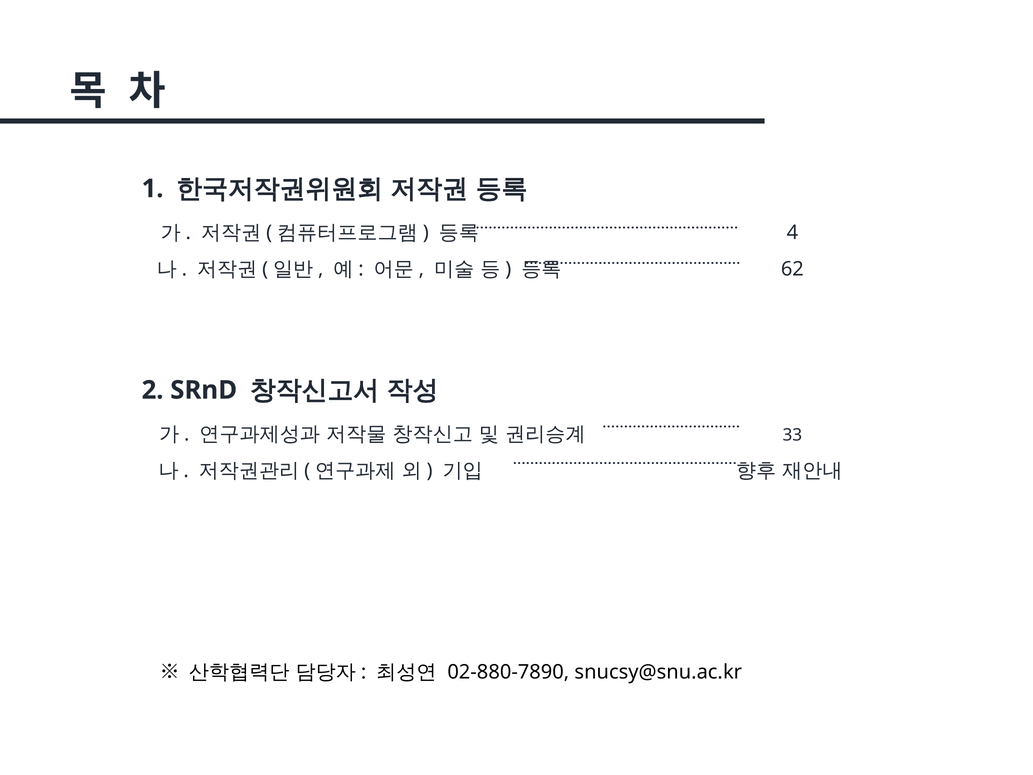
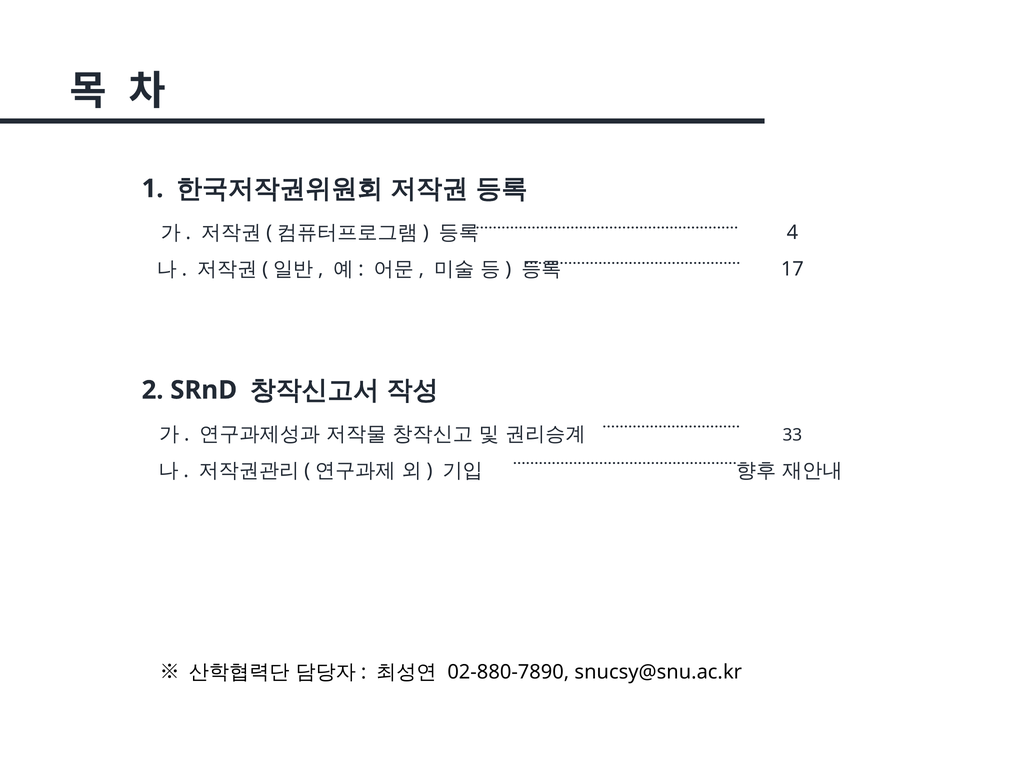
62: 62 -> 17
